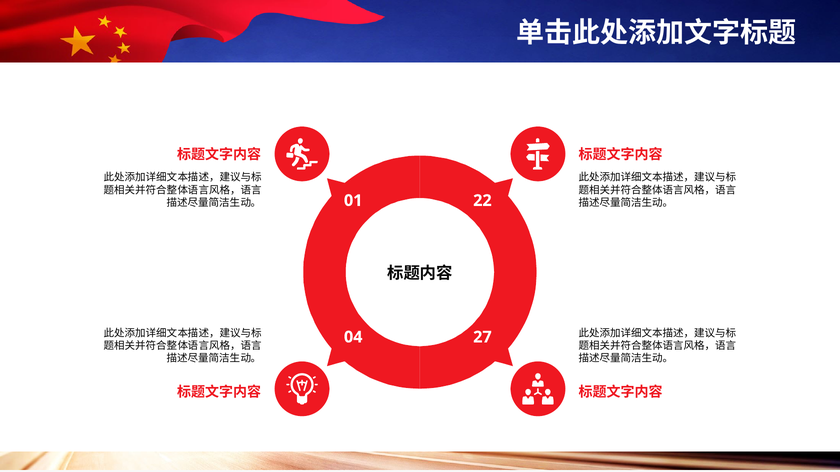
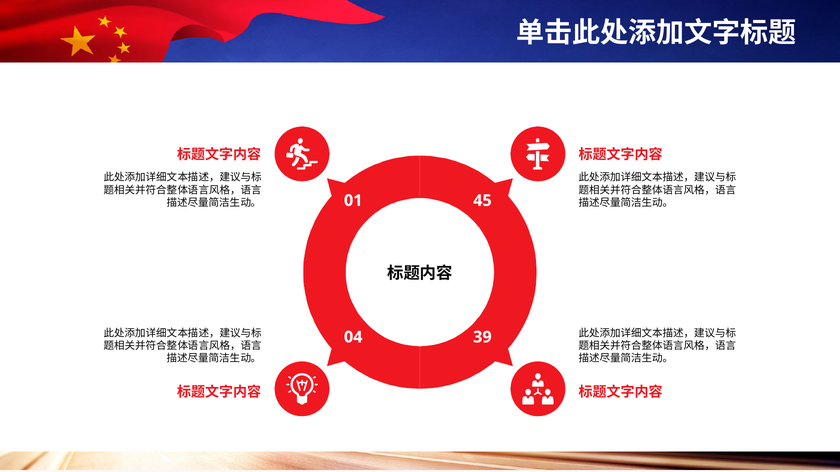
22: 22 -> 45
27: 27 -> 39
